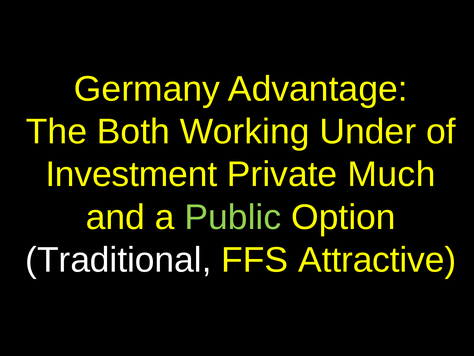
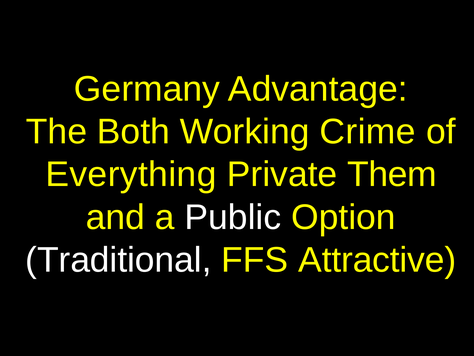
Under: Under -> Crime
Investment: Investment -> Everything
Much: Much -> Them
Public colour: light green -> white
